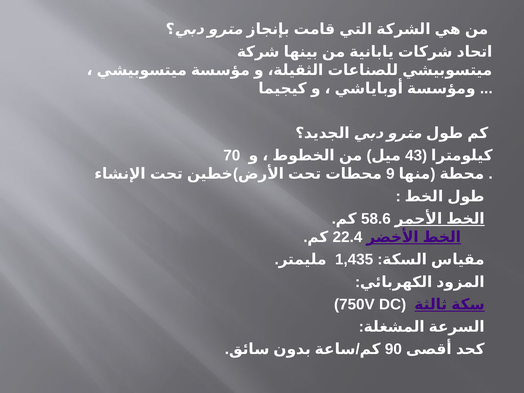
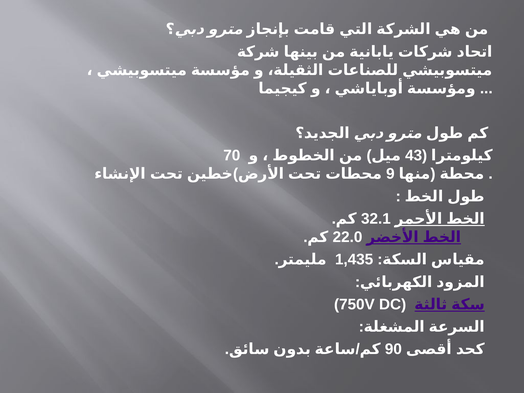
58.6: 58.6 -> 32.1
22.4: 22.4 -> 22.0
